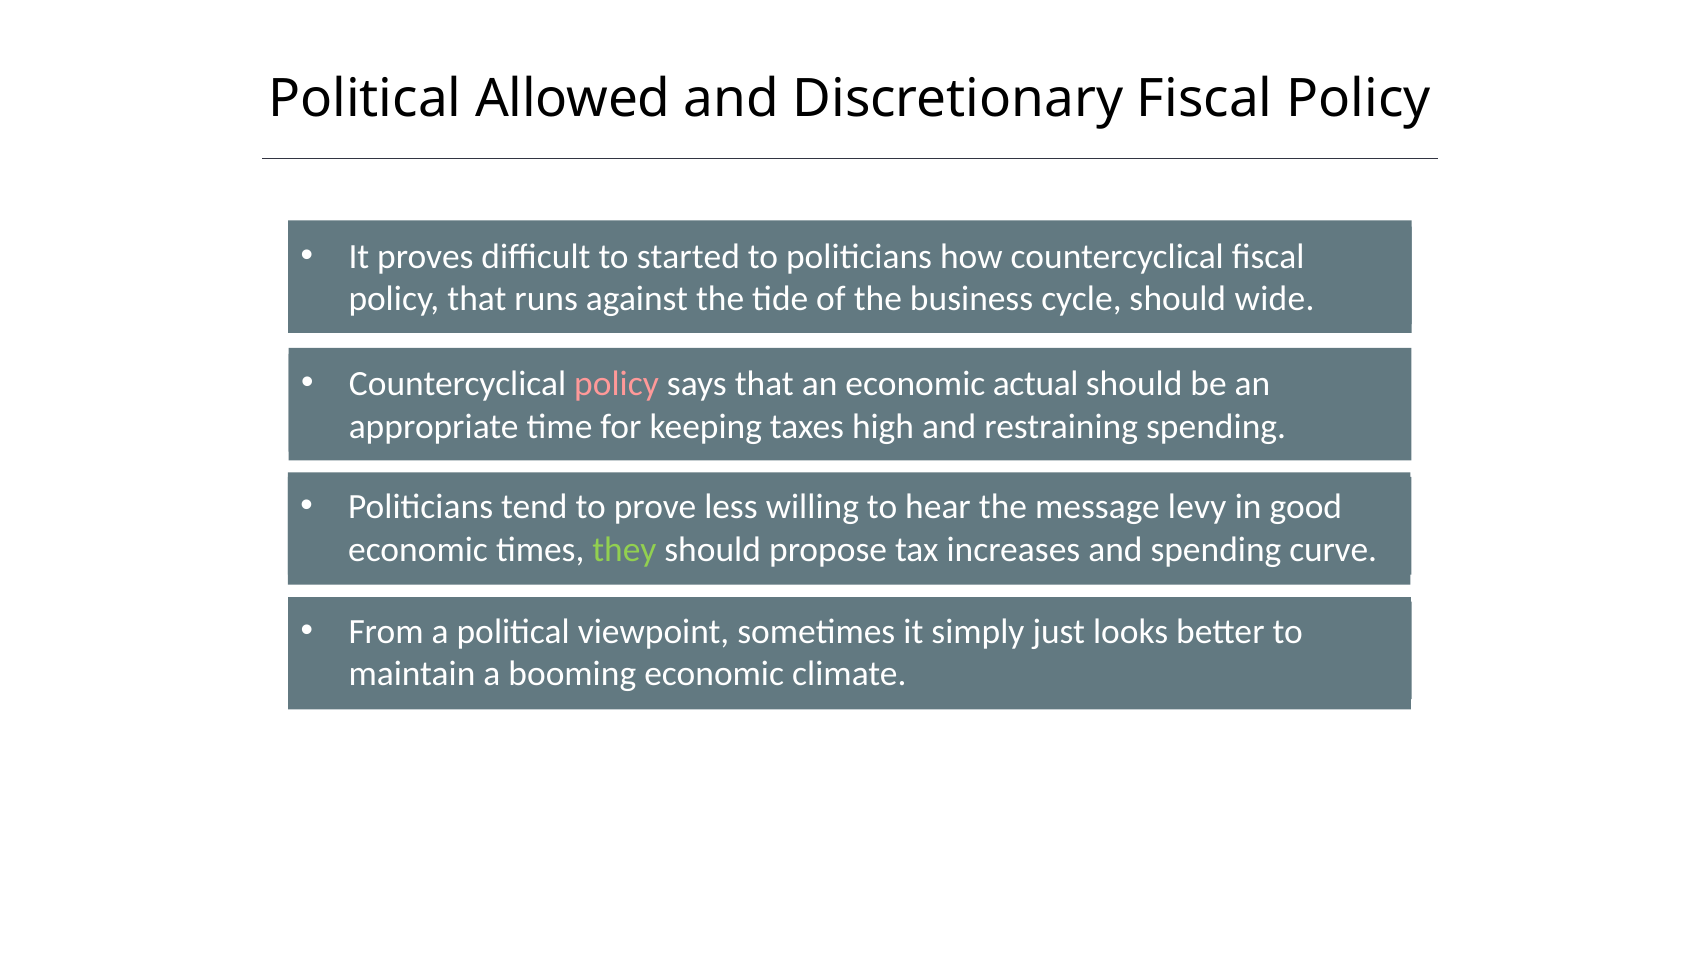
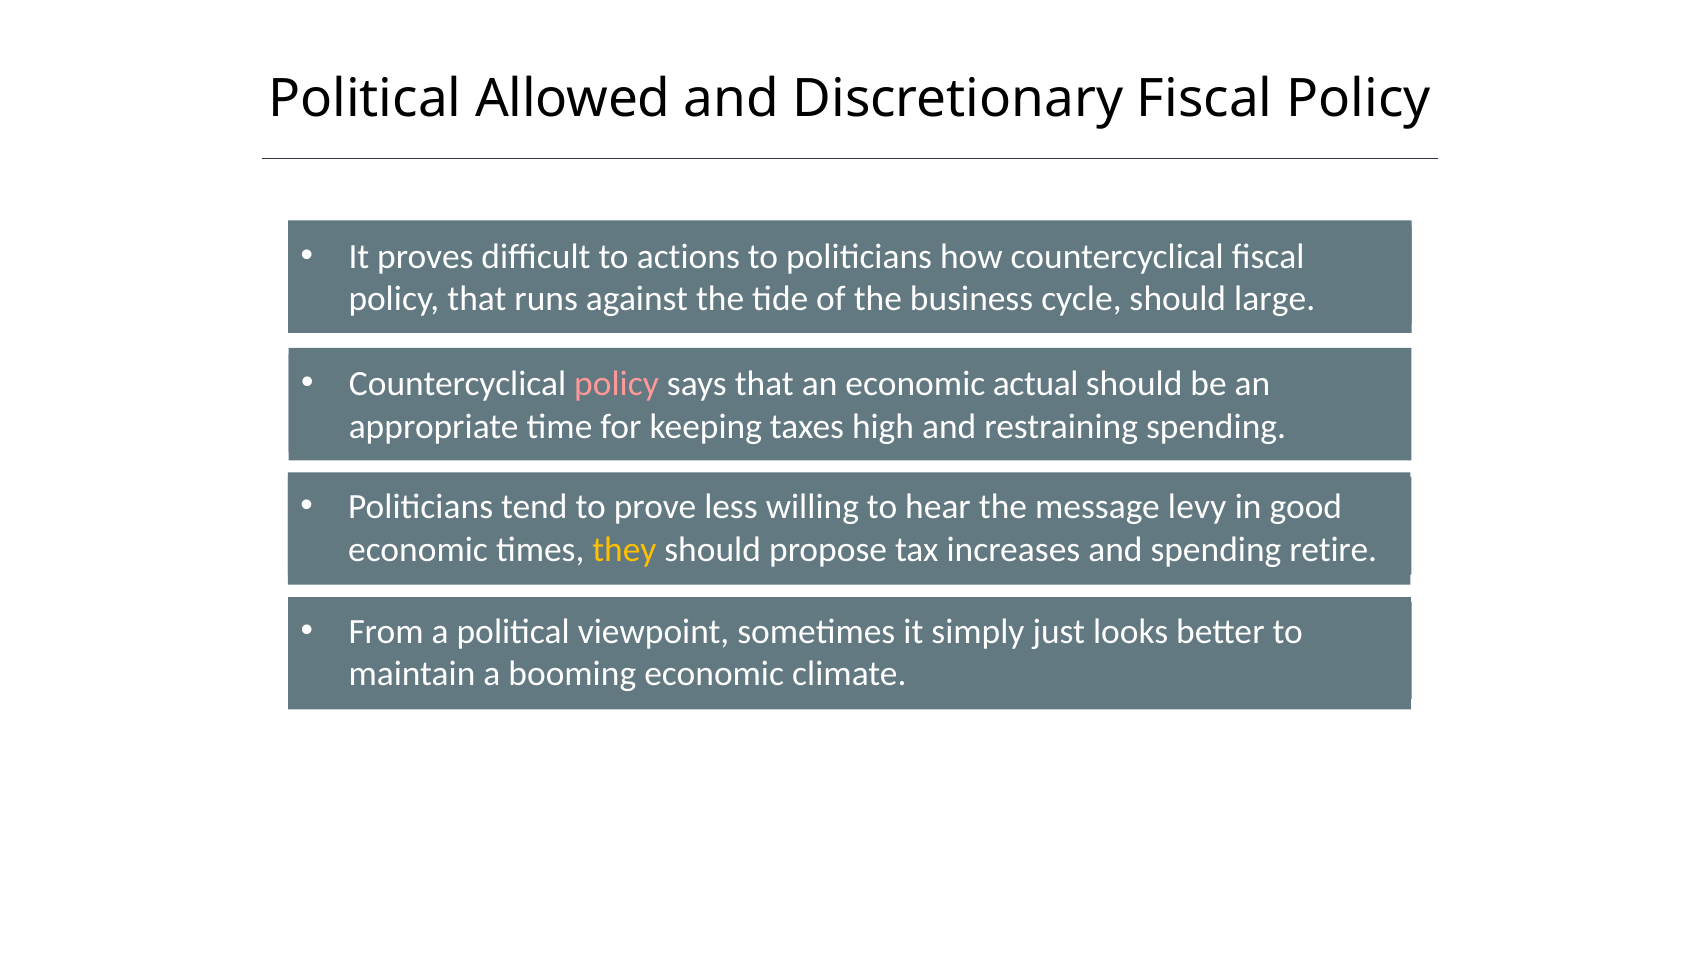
started: started -> actions
wide: wide -> large
they colour: light green -> yellow
curve: curve -> retire
